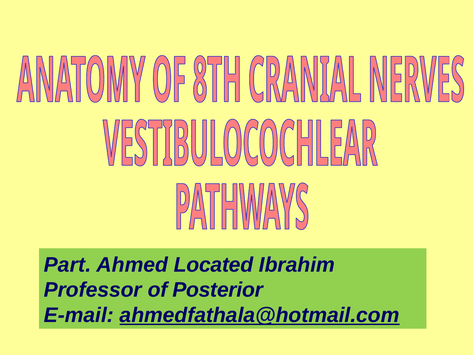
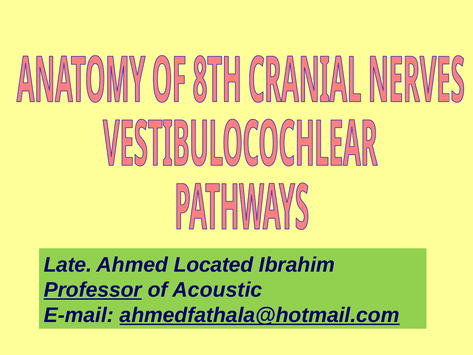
Part: Part -> Late
Professor underline: none -> present
Posterior: Posterior -> Acoustic
